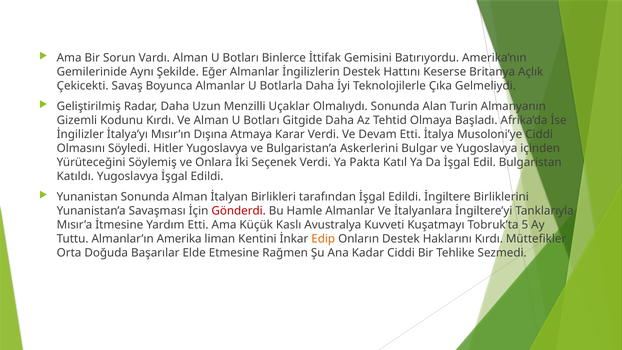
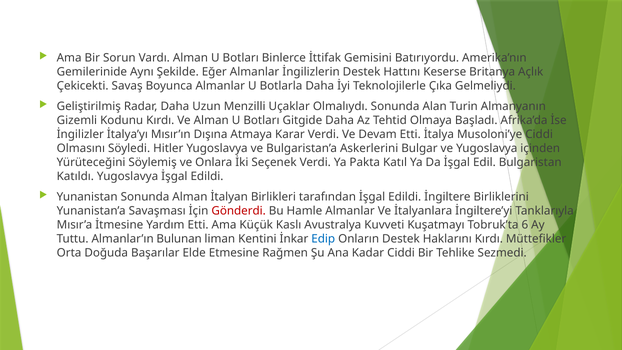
5: 5 -> 6
Amerika: Amerika -> Bulunan
Edip colour: orange -> blue
